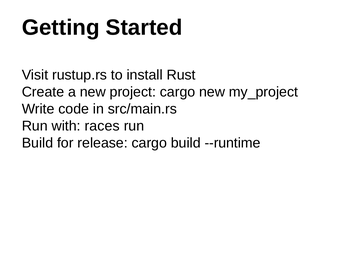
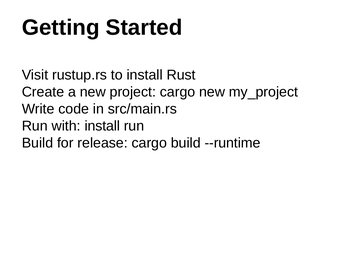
with races: races -> install
